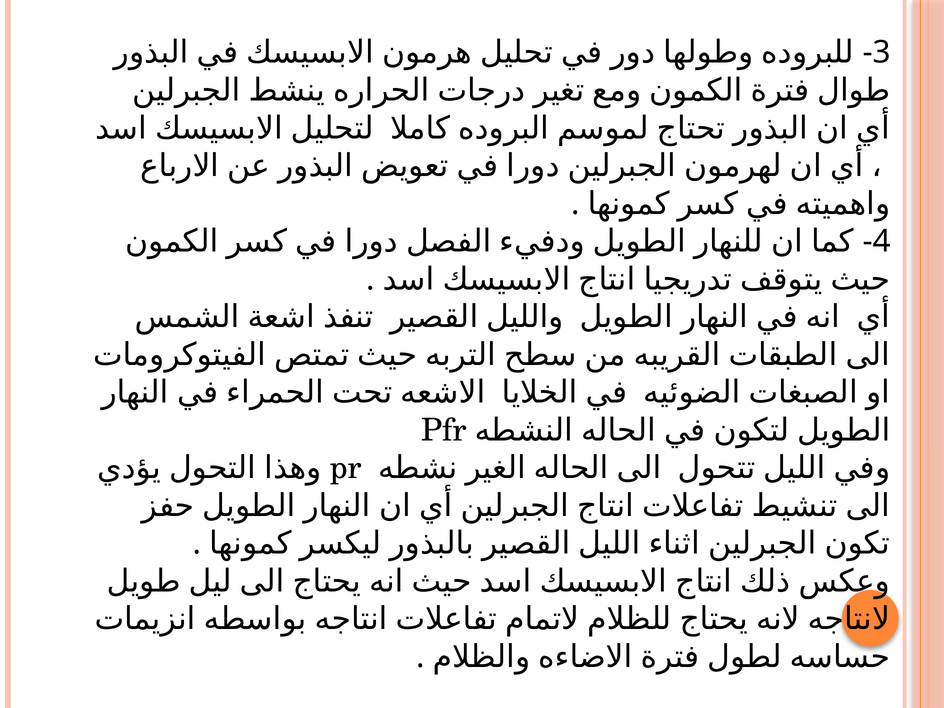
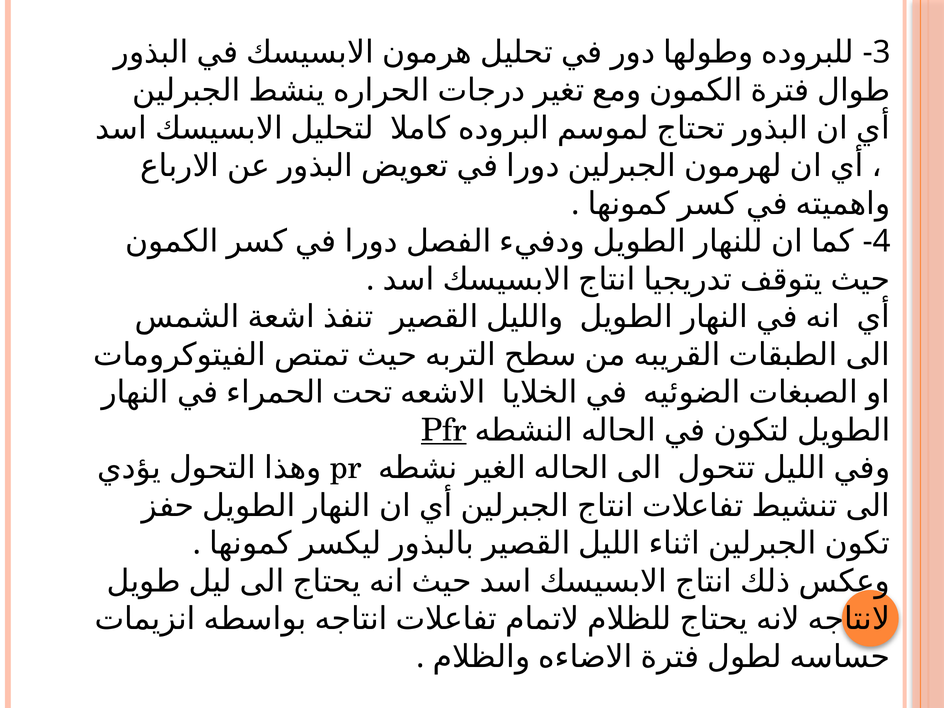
Pfr underline: none -> present
